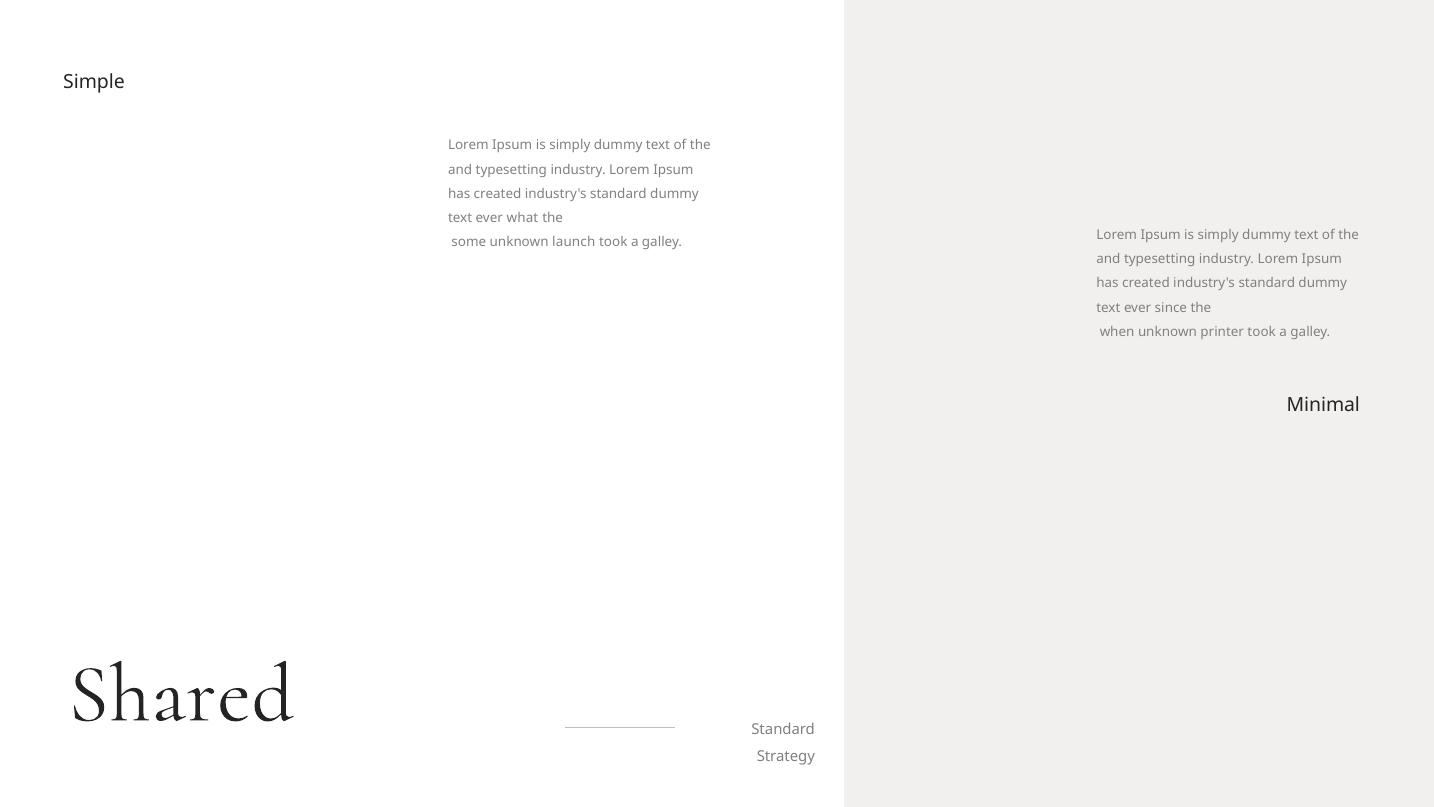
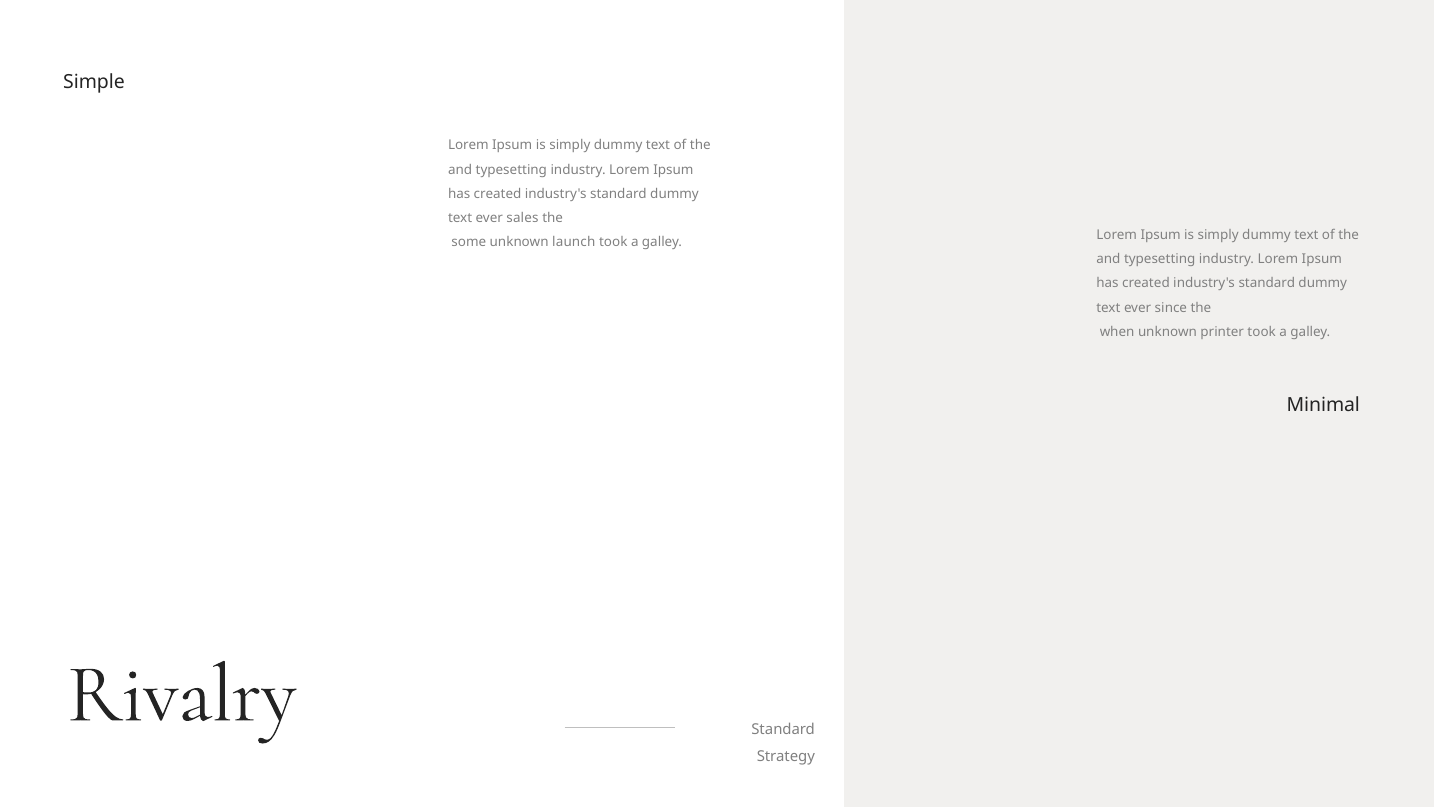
what: what -> sales
Shared: Shared -> Rivalry
